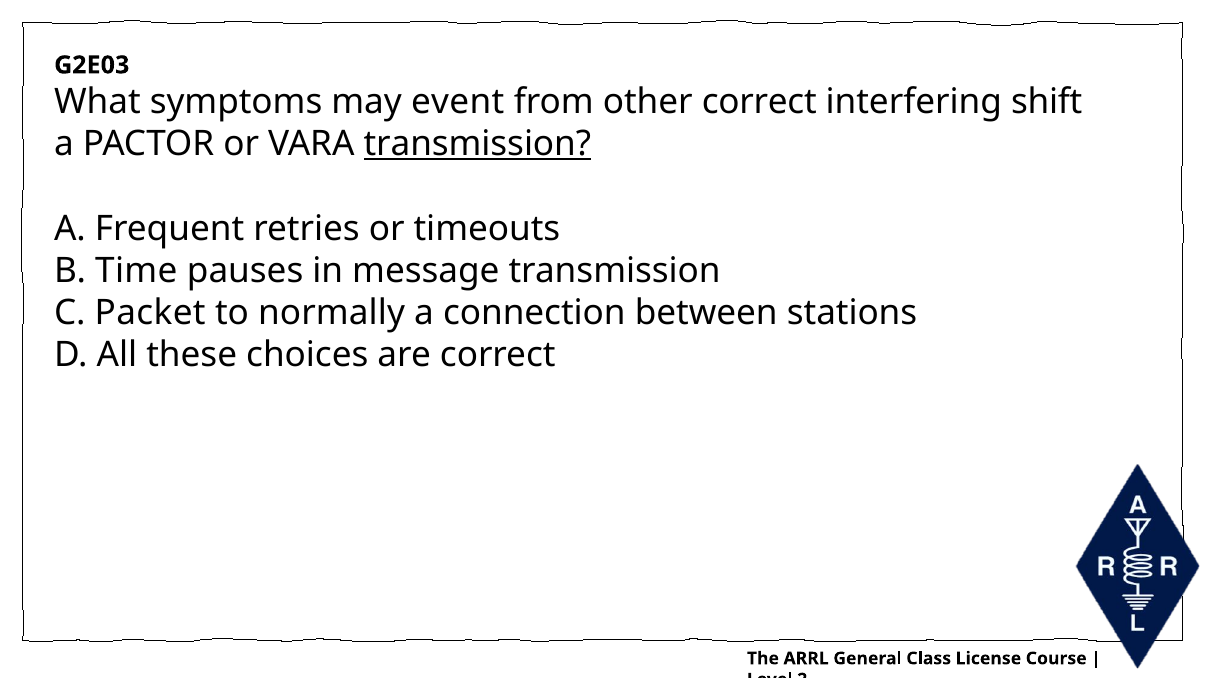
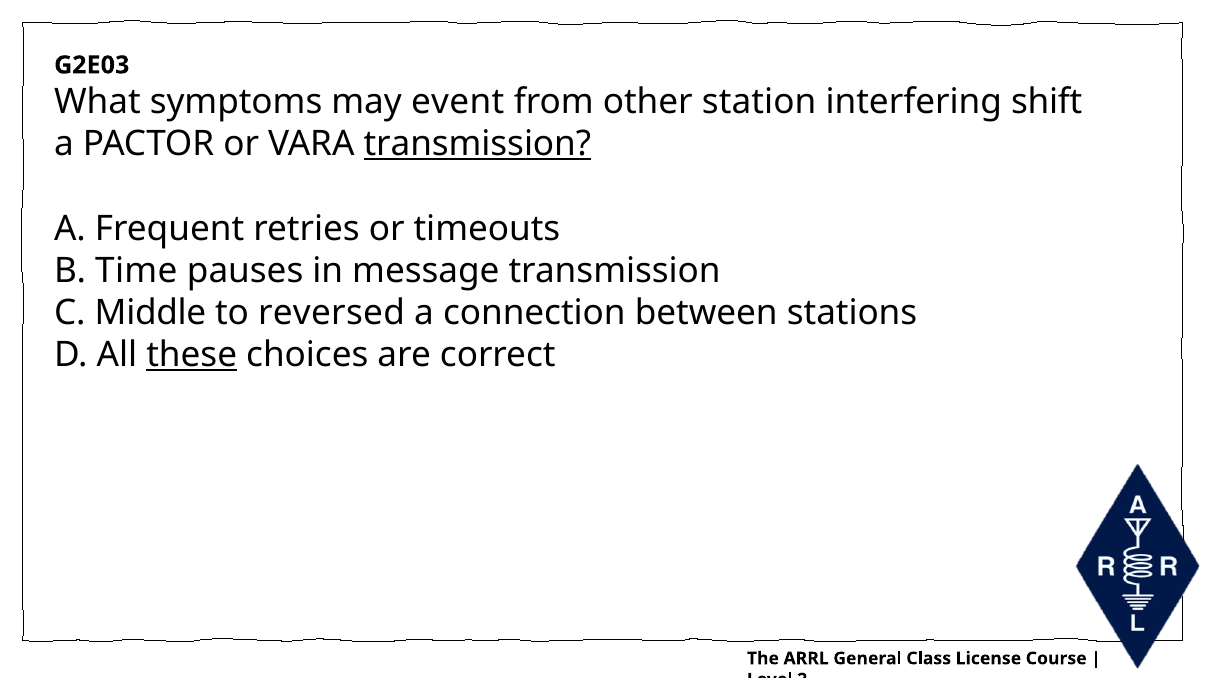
other correct: correct -> station
Packet: Packet -> Middle
normally: normally -> reversed
these underline: none -> present
